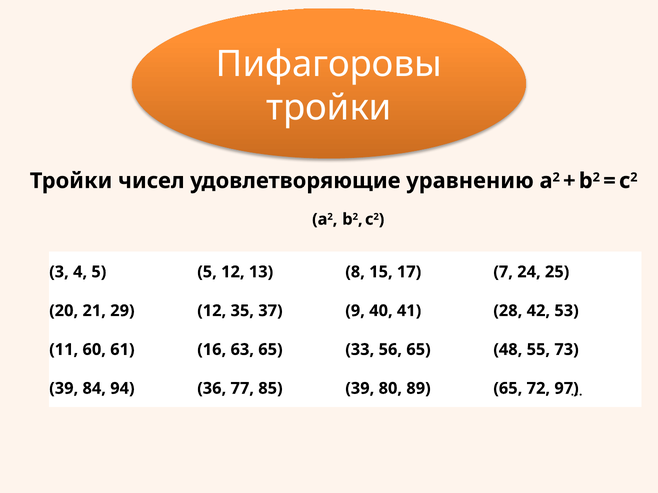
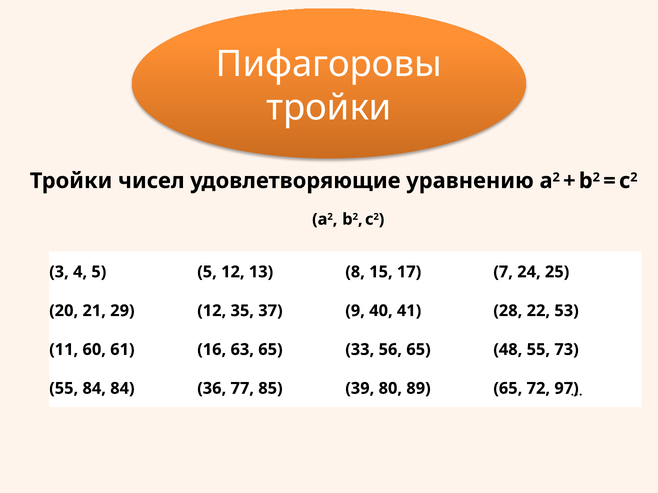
42: 42 -> 22
39 at (64, 389): 39 -> 55
84 94: 94 -> 84
